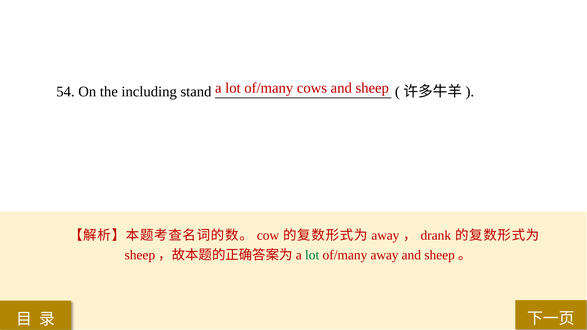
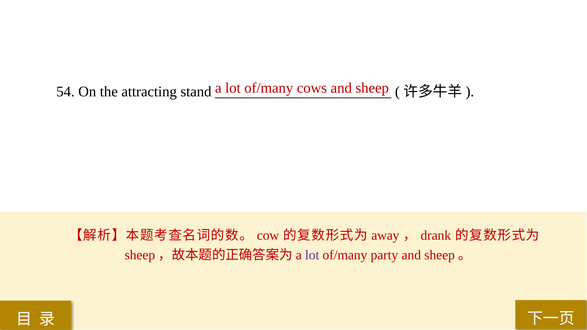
including: including -> attracting
lot at (312, 255) colour: green -> purple
of/many away: away -> party
